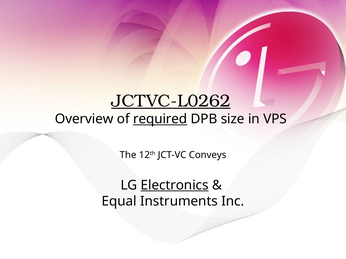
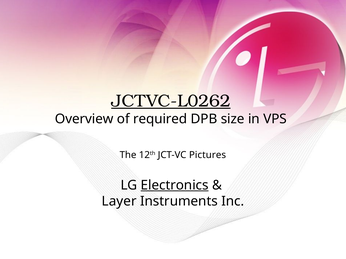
required underline: present -> none
Conveys: Conveys -> Pictures
Equal: Equal -> Layer
